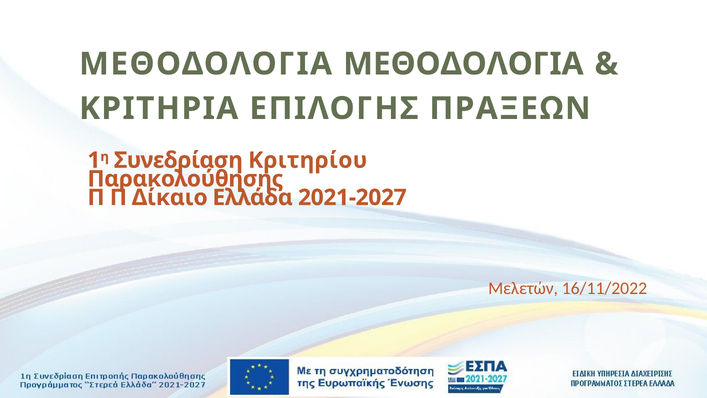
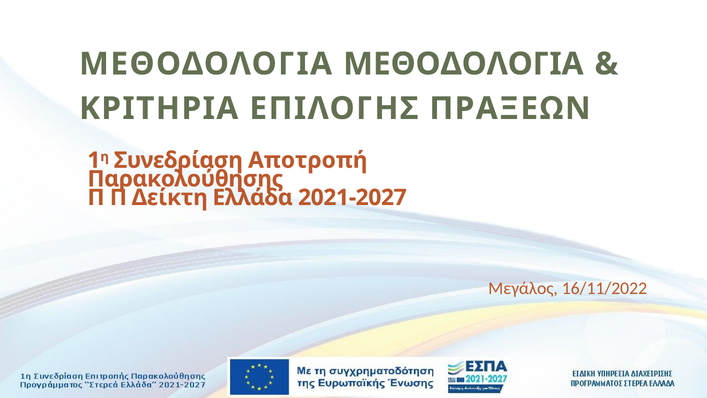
Κριτηρίου: Κριτηρίου -> Αποτροπή
Δίκαιο: Δίκαιο -> Δείκτη
Μελετών: Μελετών -> Μεγάλος
